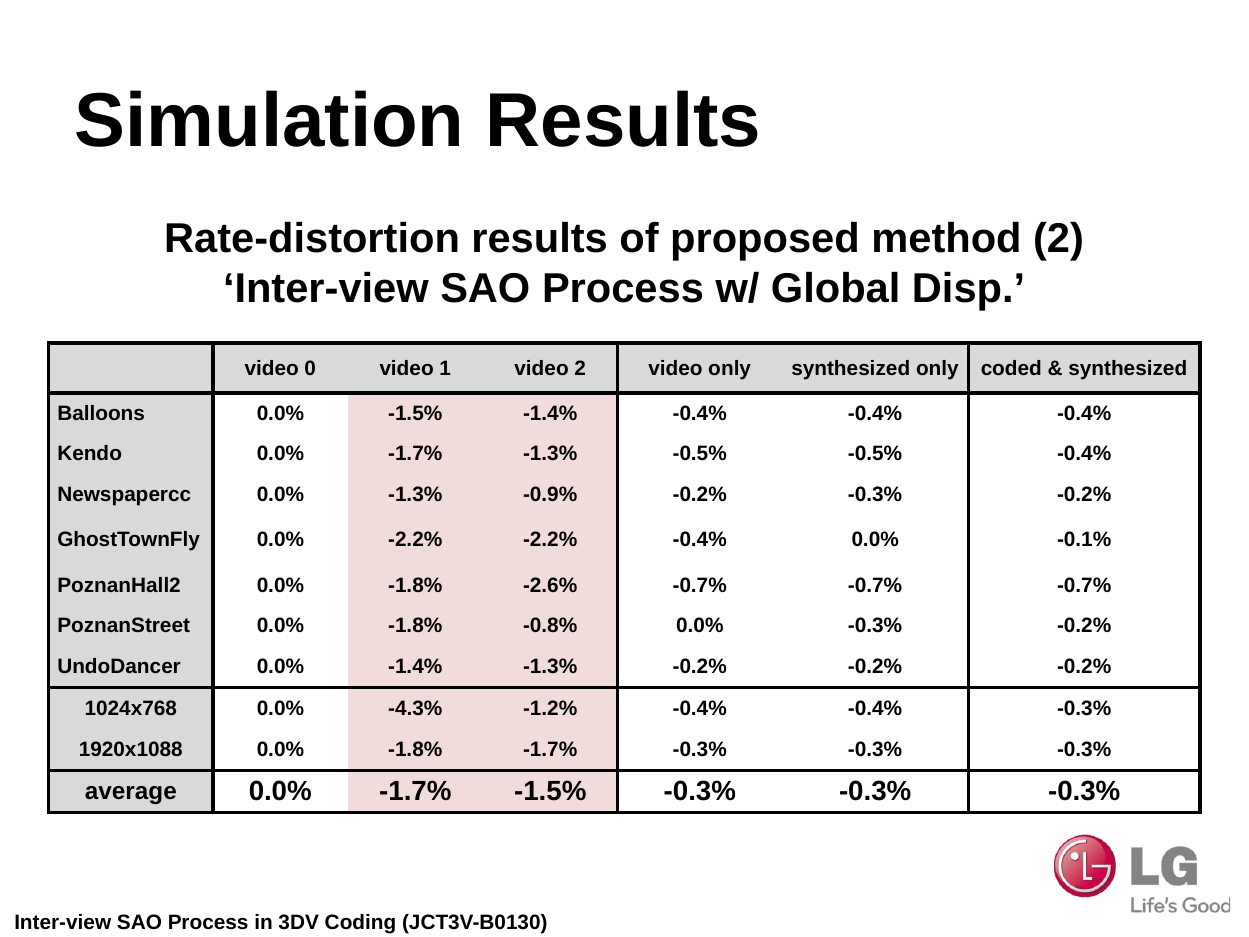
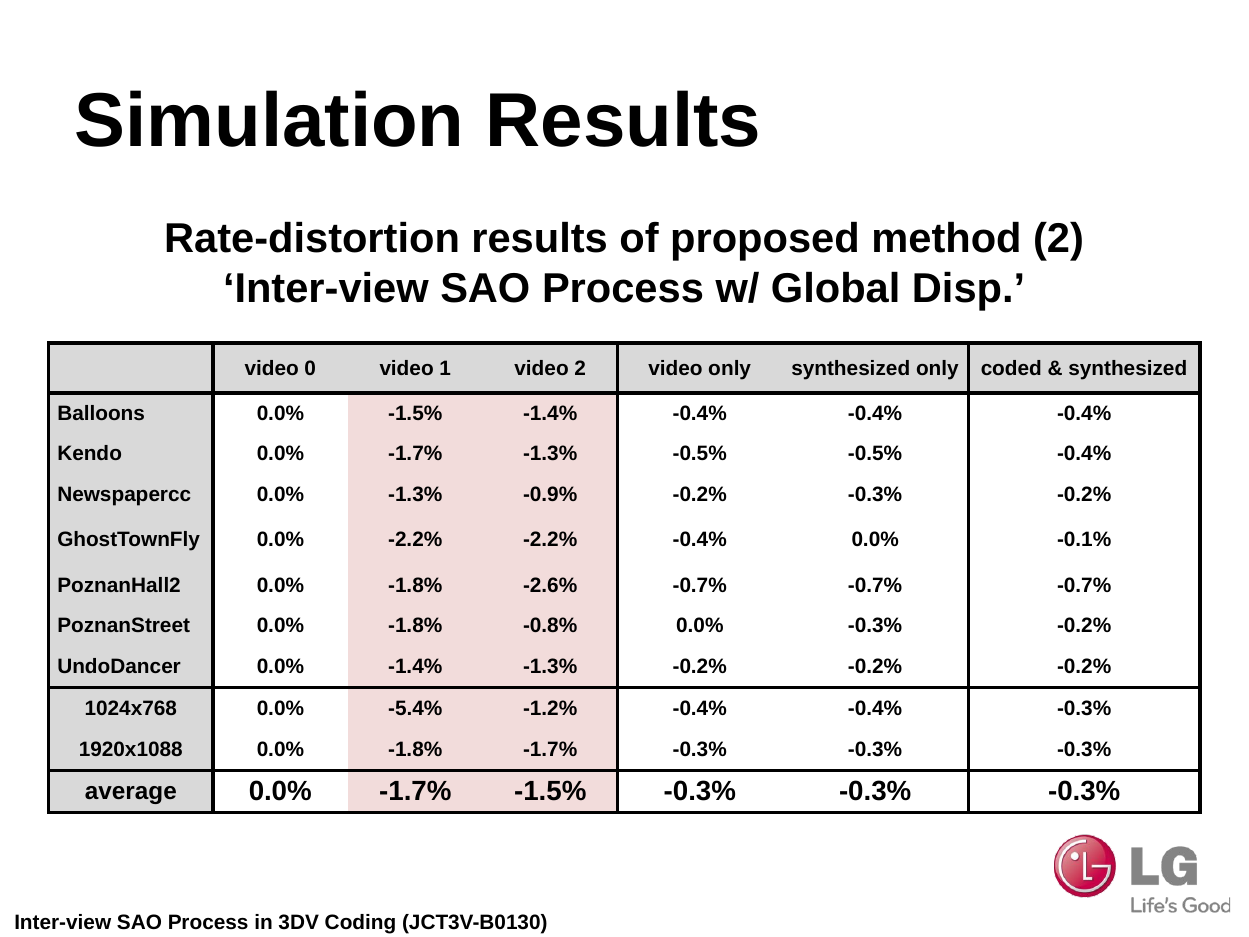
-4.3%: -4.3% -> -5.4%
